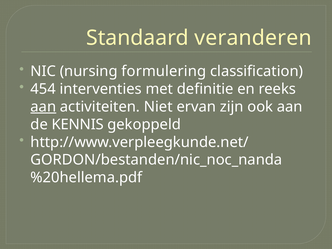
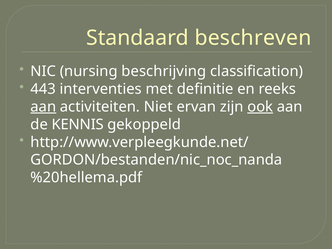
veranderen: veranderen -> beschreven
formulering: formulering -> beschrijving
454: 454 -> 443
ook underline: none -> present
